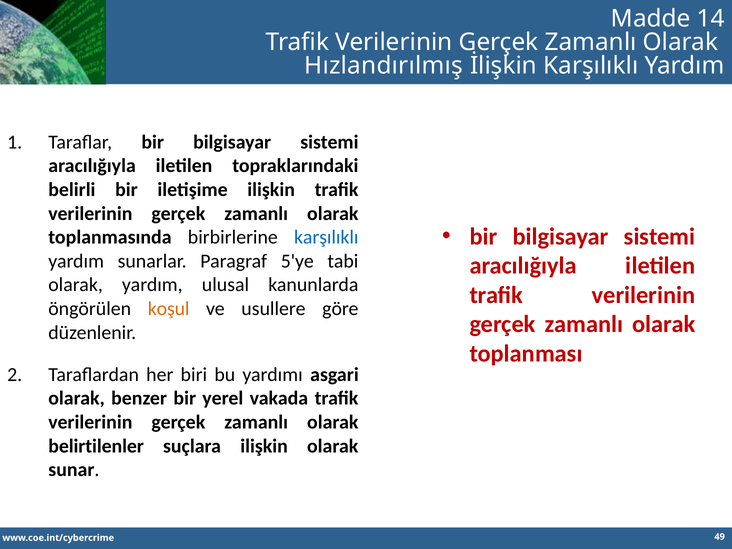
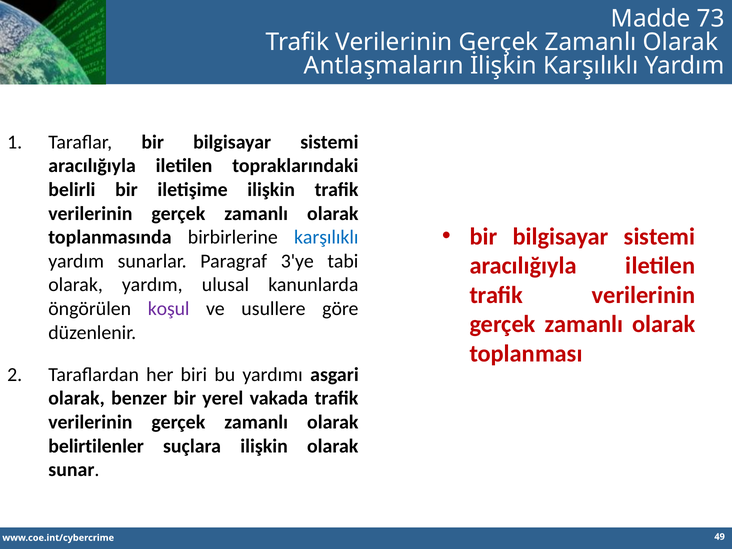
14: 14 -> 73
Hızlandırılmış: Hızlandırılmış -> Antlaşmaların
5'ye: 5'ye -> 3'ye
koşul colour: orange -> purple
